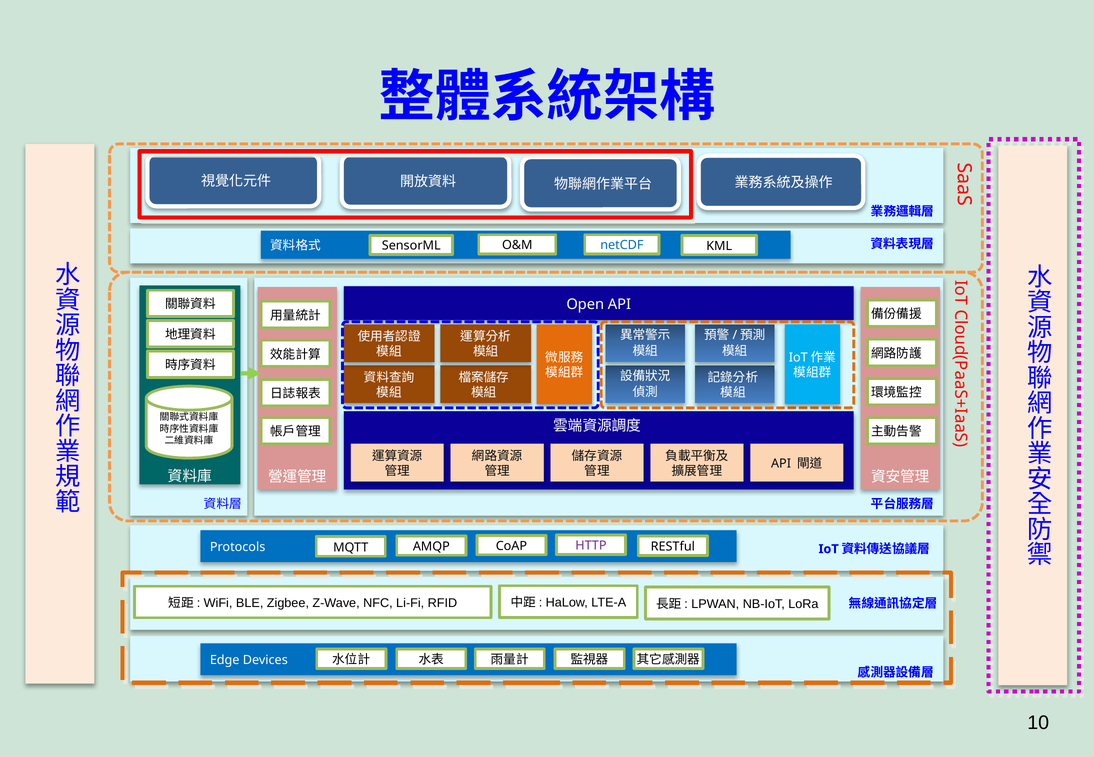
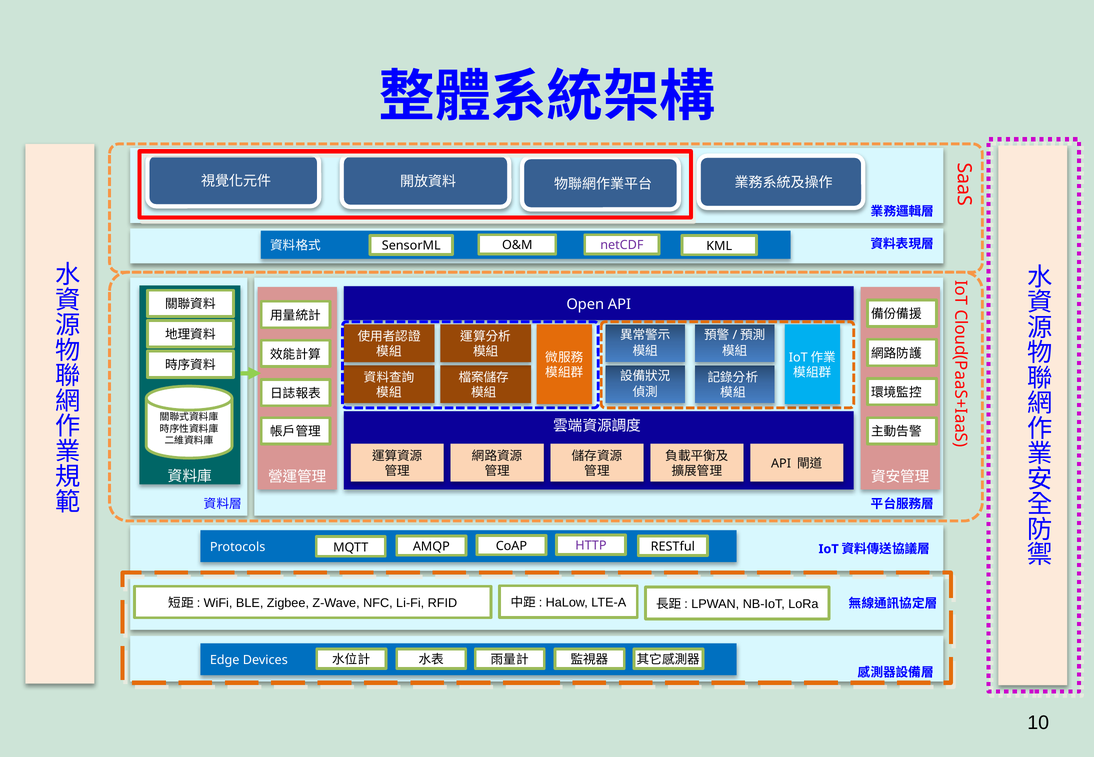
netCDF colour: blue -> purple
